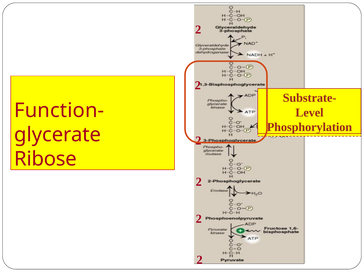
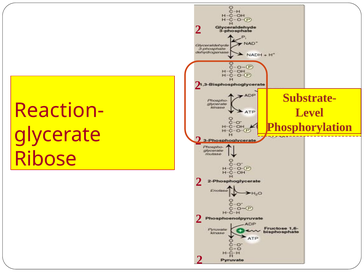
Function-: Function- -> Reaction-
